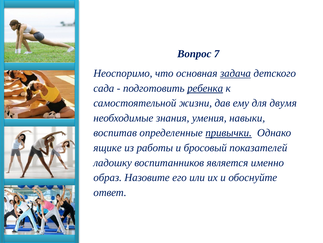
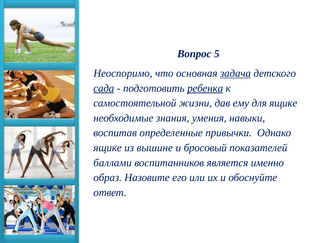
7: 7 -> 5
сада underline: none -> present
для двумя: двумя -> ящике
привычки underline: present -> none
работы: работы -> вышине
ладошку: ладошку -> баллами
